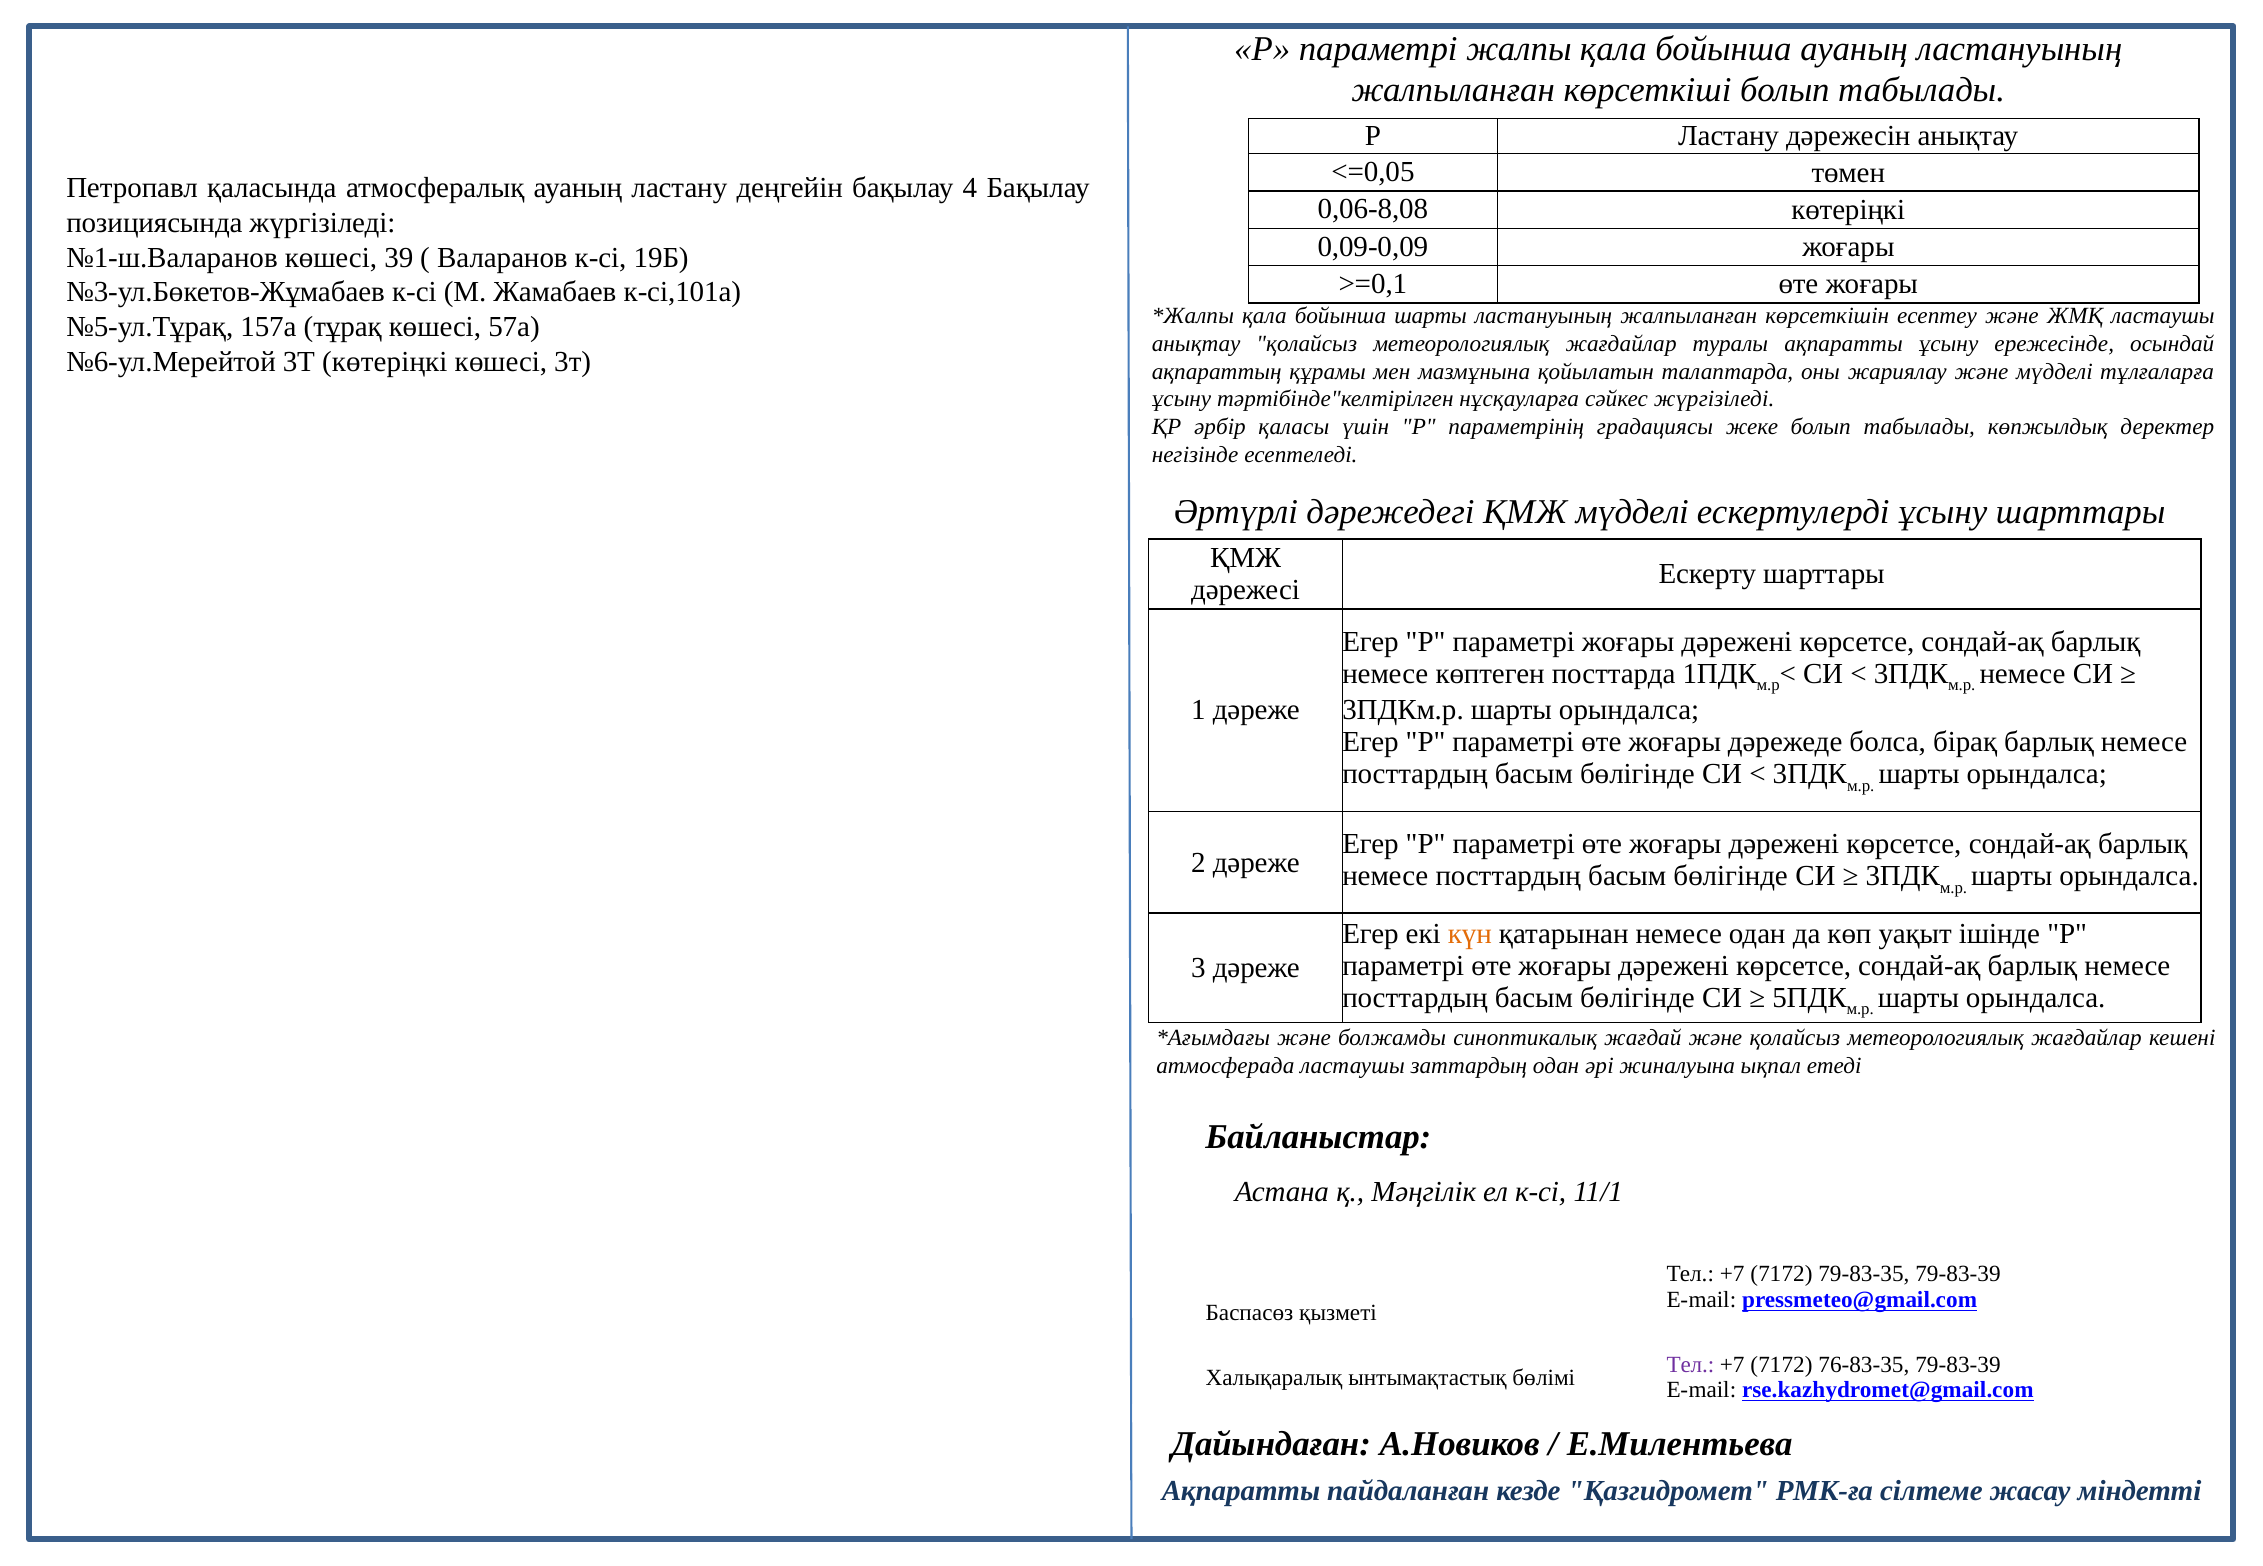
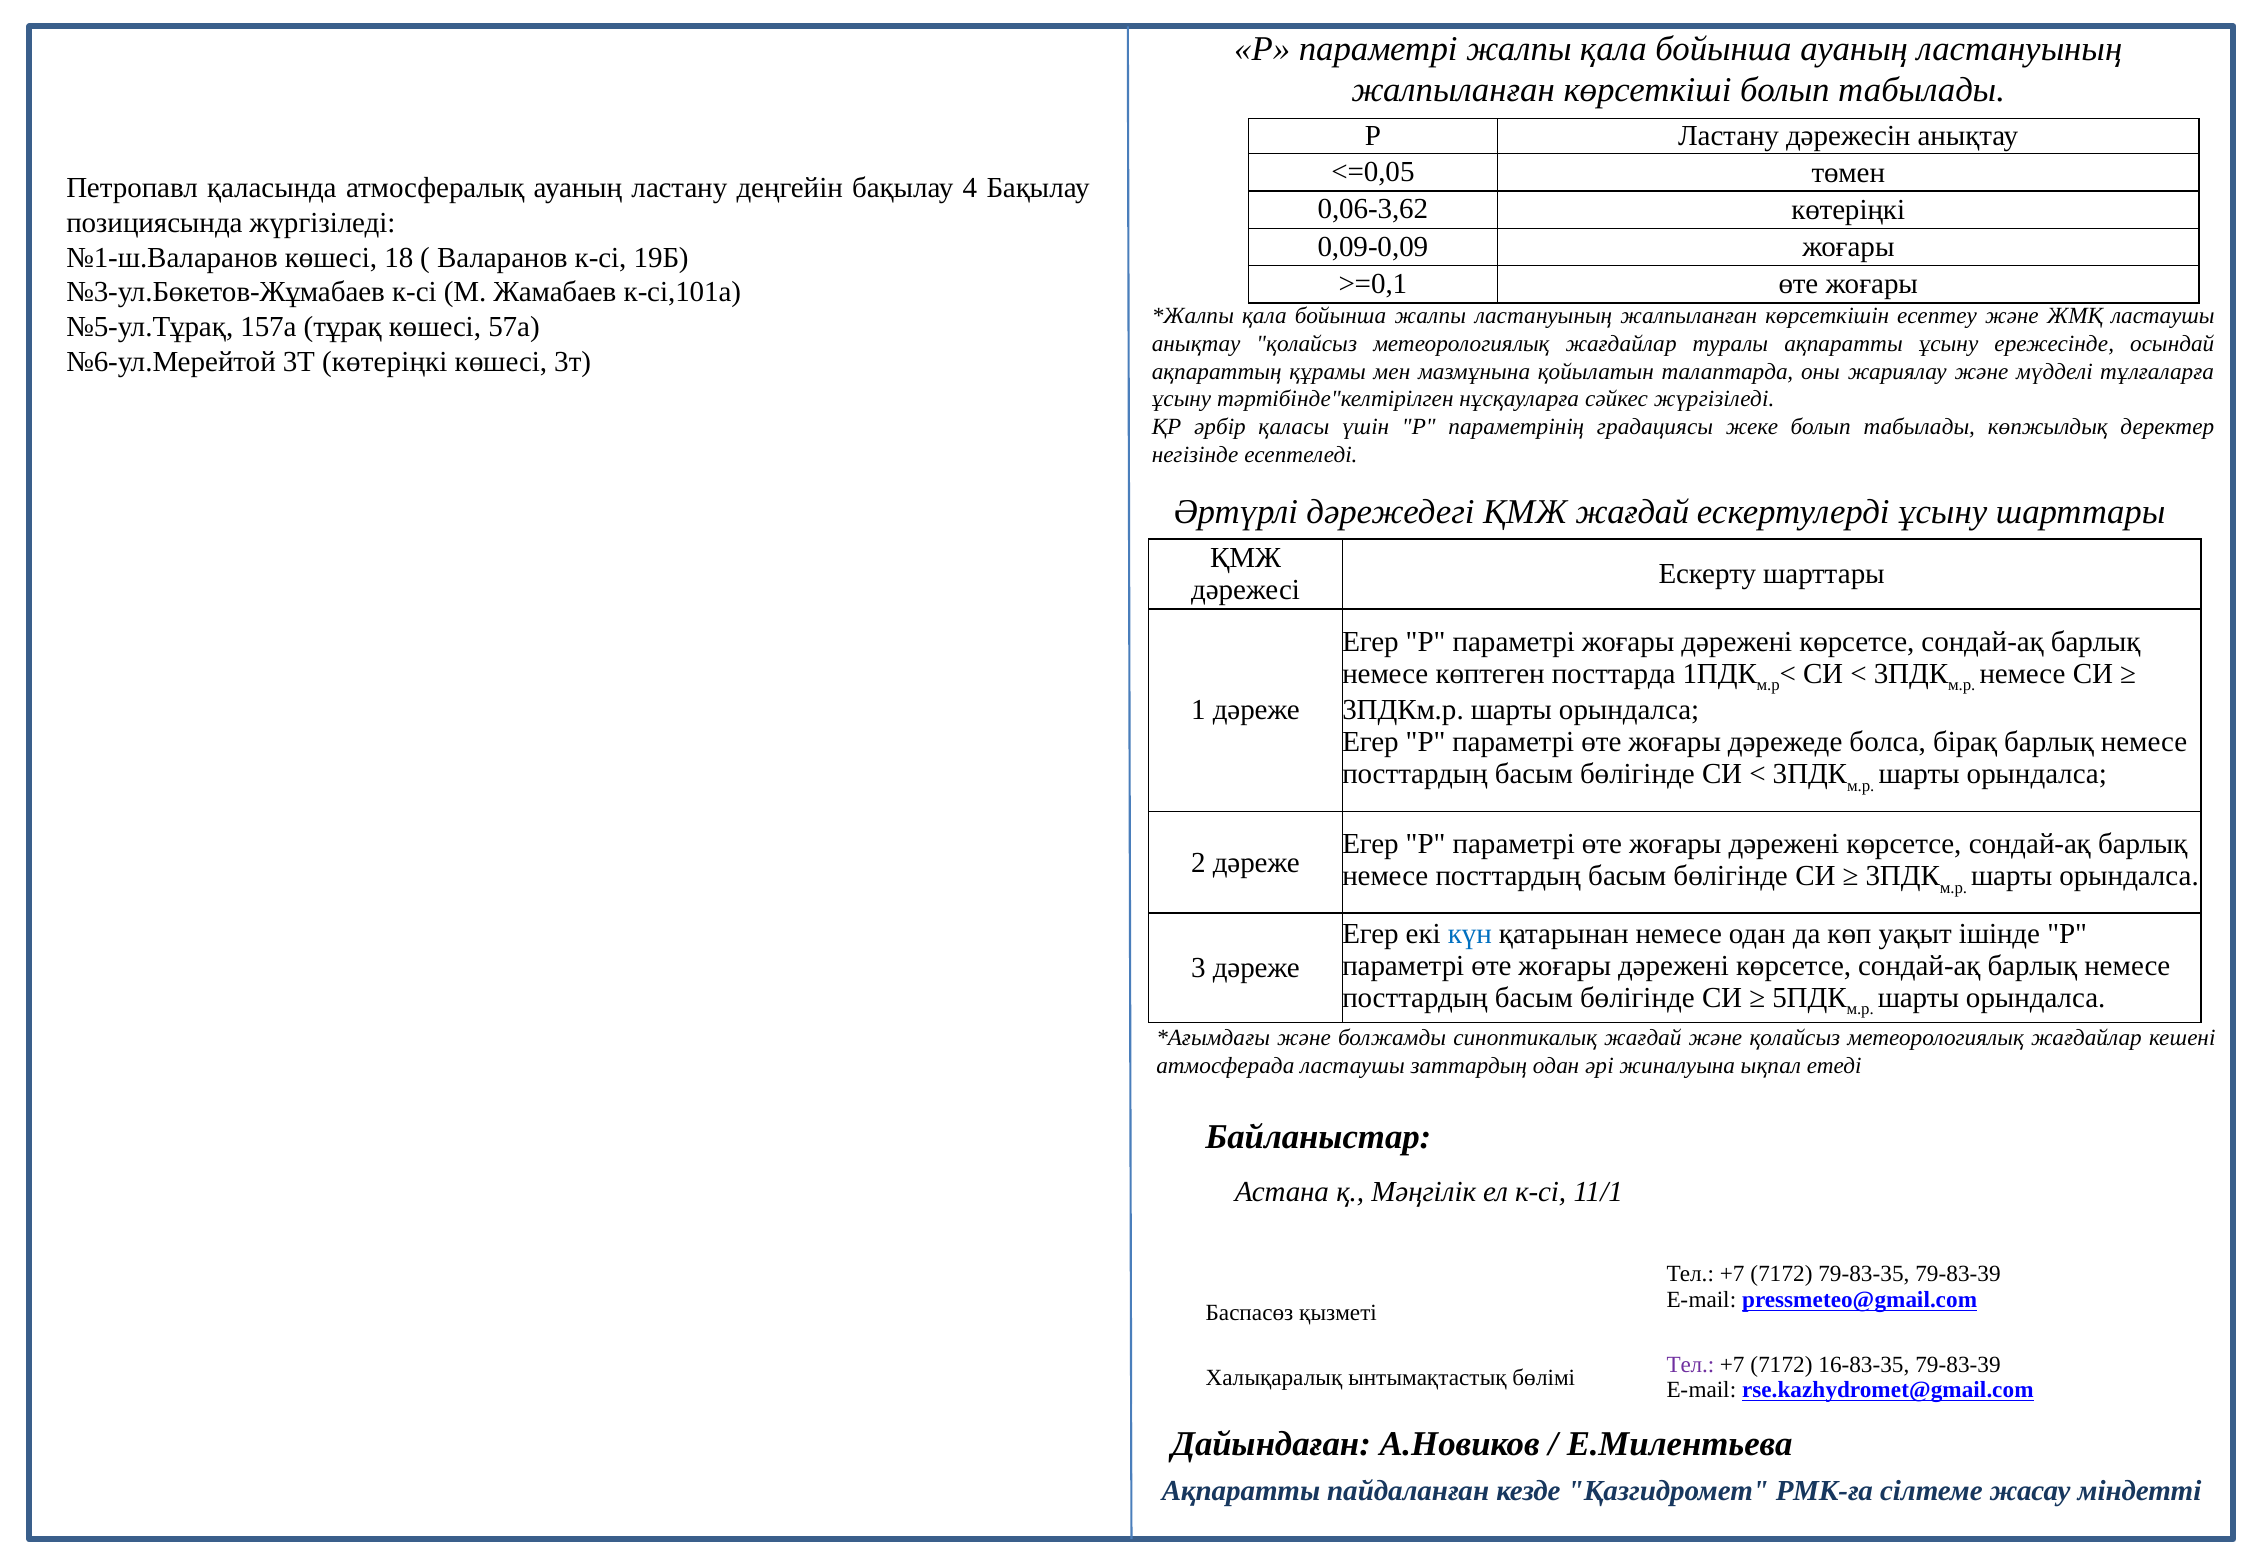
0,06-8,08: 0,06-8,08 -> 0,06-3,62
39: 39 -> 18
бойынша шарты: шарты -> жалпы
ҚМЖ мүдделі: мүдделі -> жағдай
күн colour: orange -> blue
76-83-35: 76-83-35 -> 16-83-35
